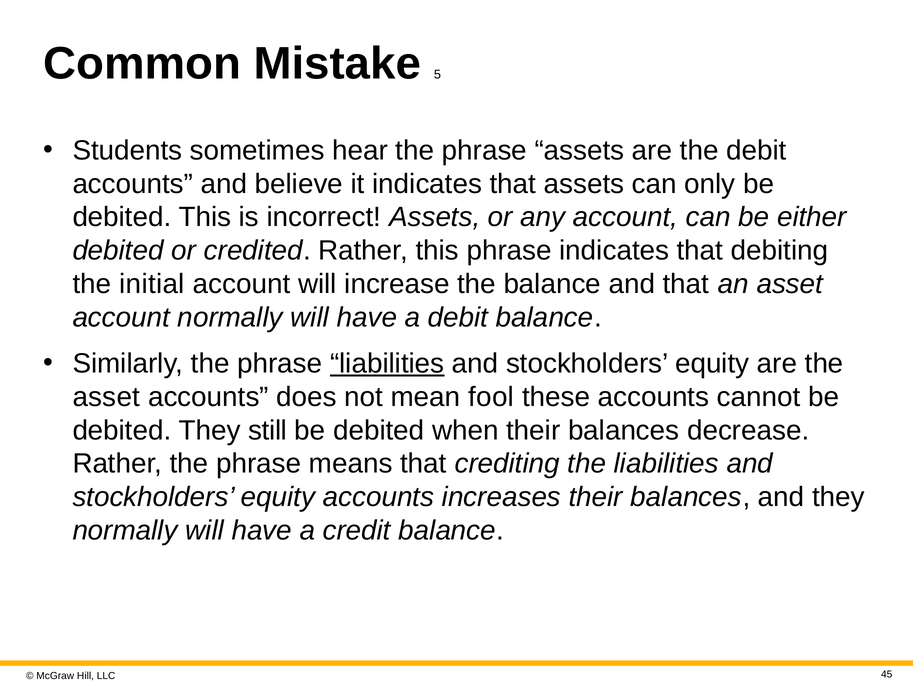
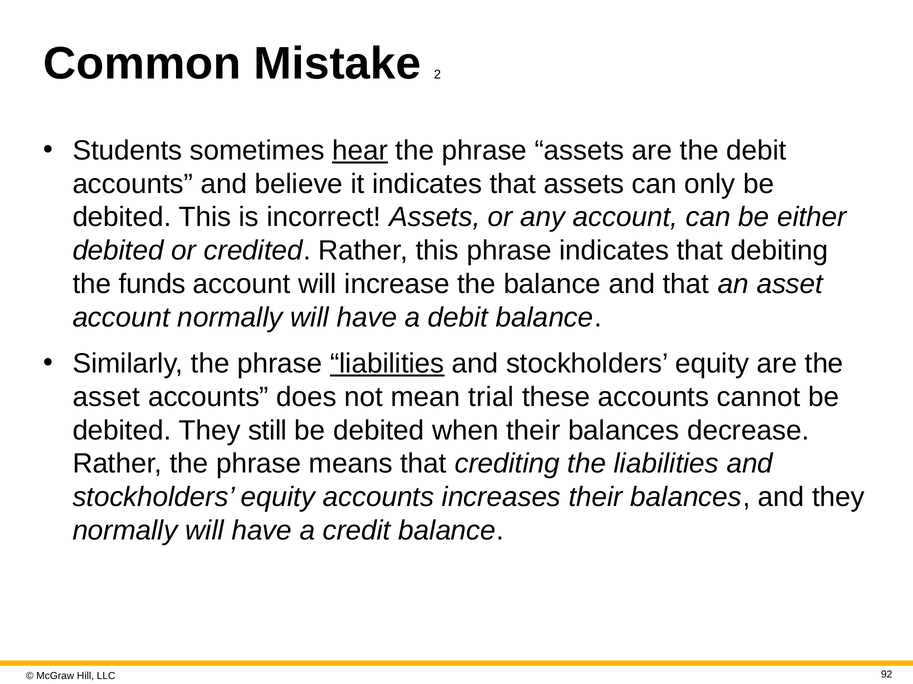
5: 5 -> 2
hear underline: none -> present
initial: initial -> funds
fool: fool -> trial
45: 45 -> 92
